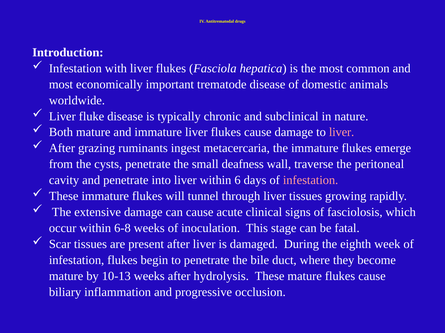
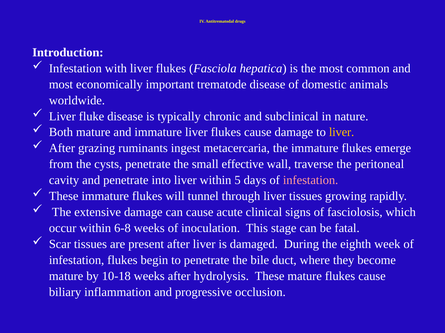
liver at (342, 133) colour: pink -> yellow
deafness: deafness -> effective
6: 6 -> 5
10-13: 10-13 -> 10-18
